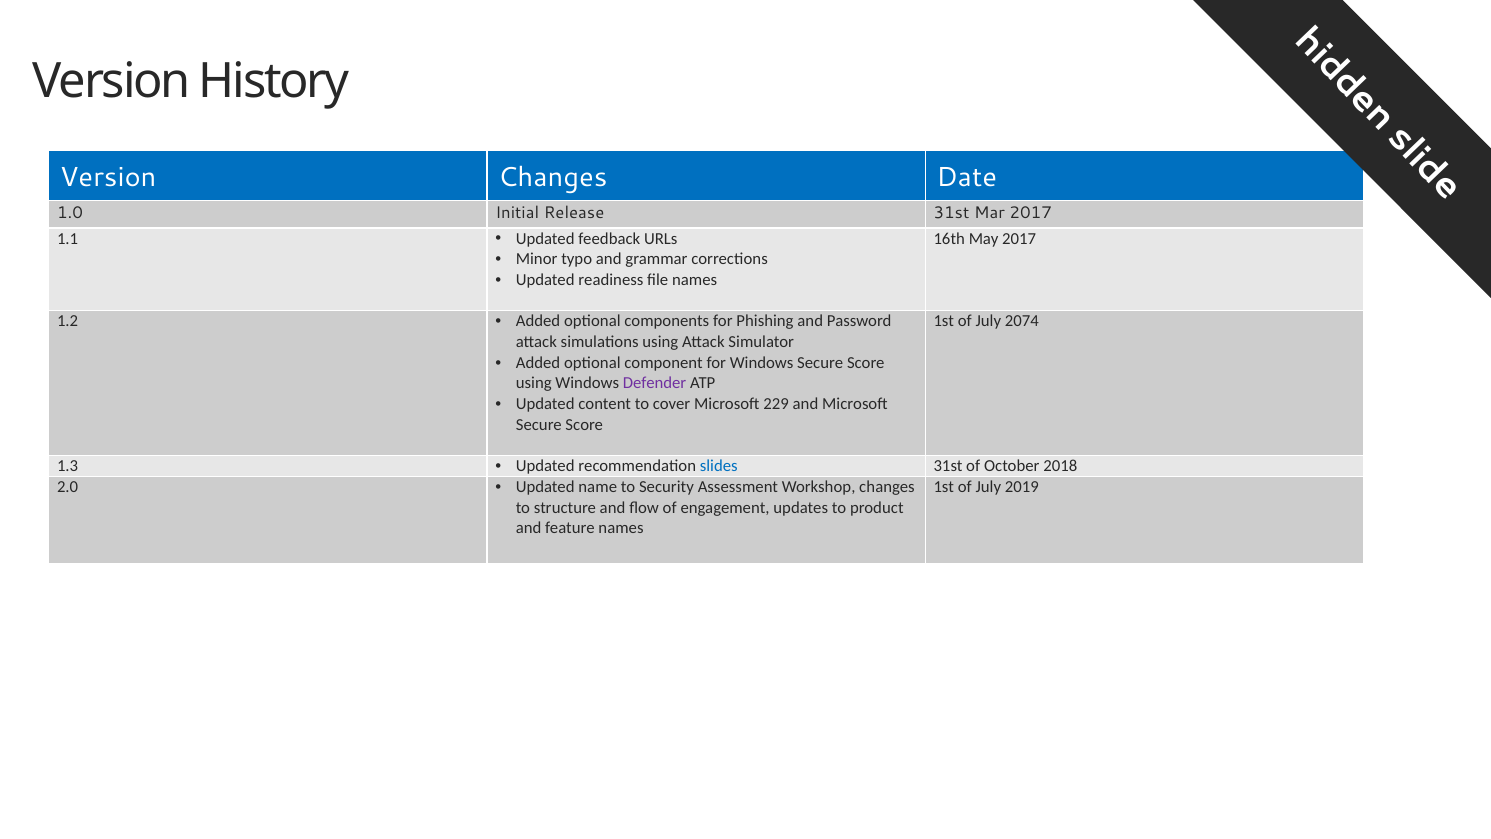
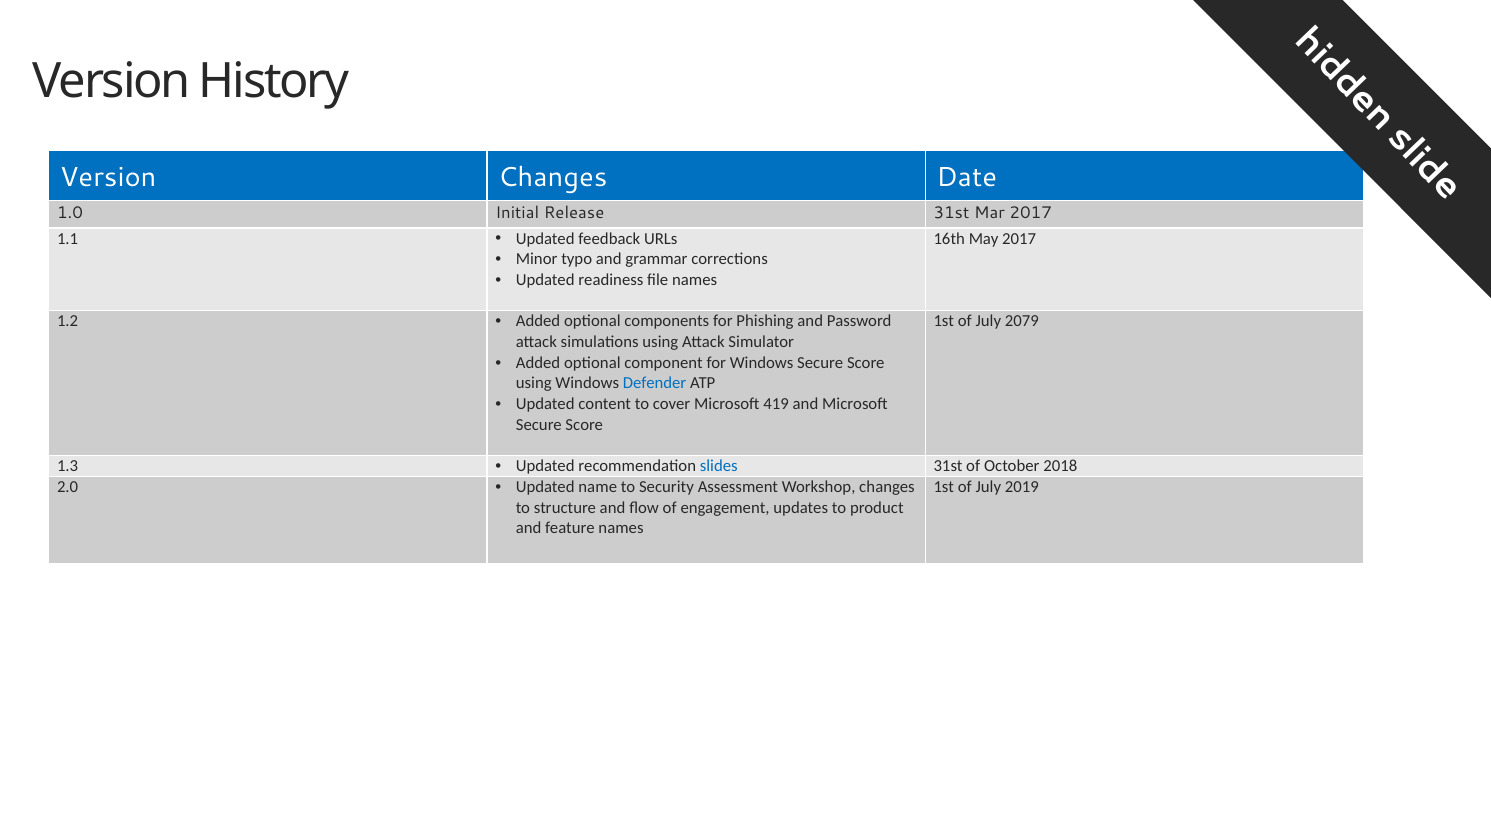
2074: 2074 -> 2079
Defender colour: purple -> blue
229: 229 -> 419
